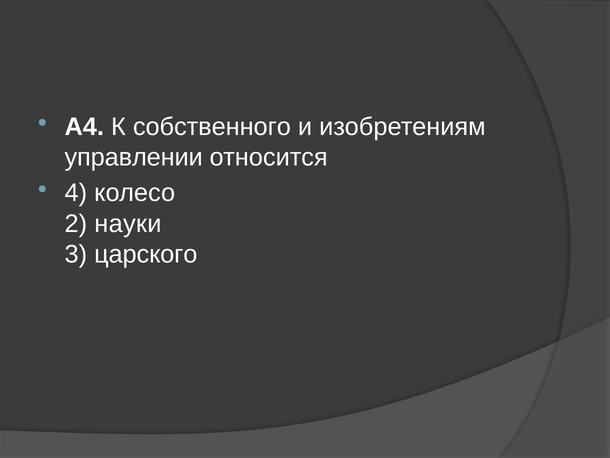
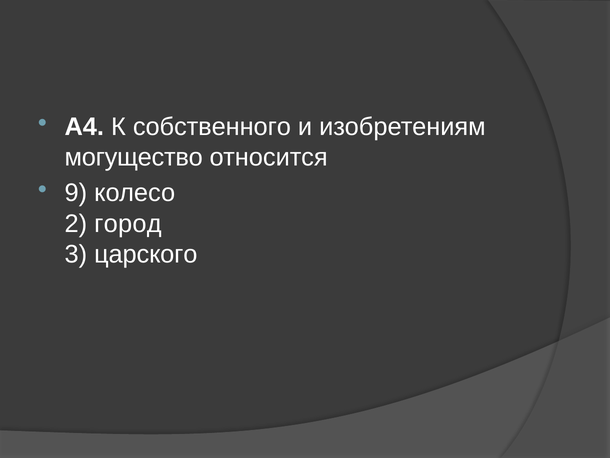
управлении: управлении -> могущество
4: 4 -> 9
науки: науки -> город
